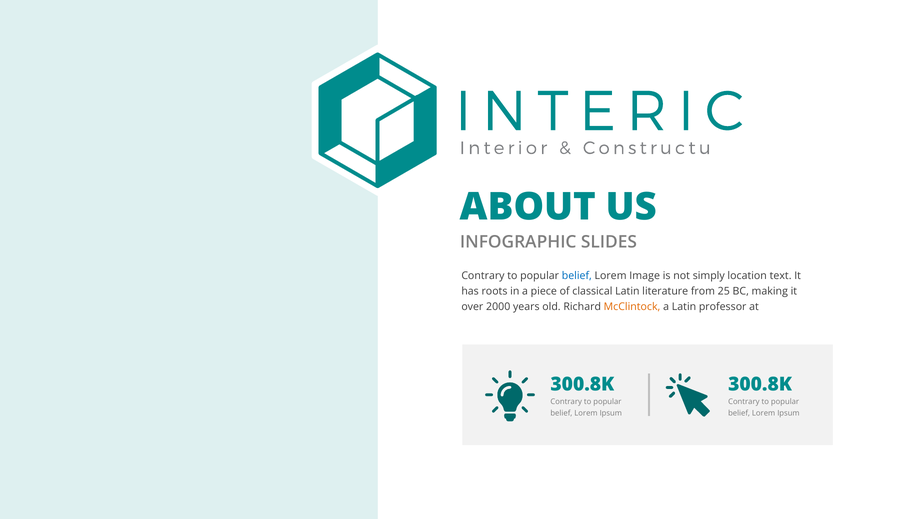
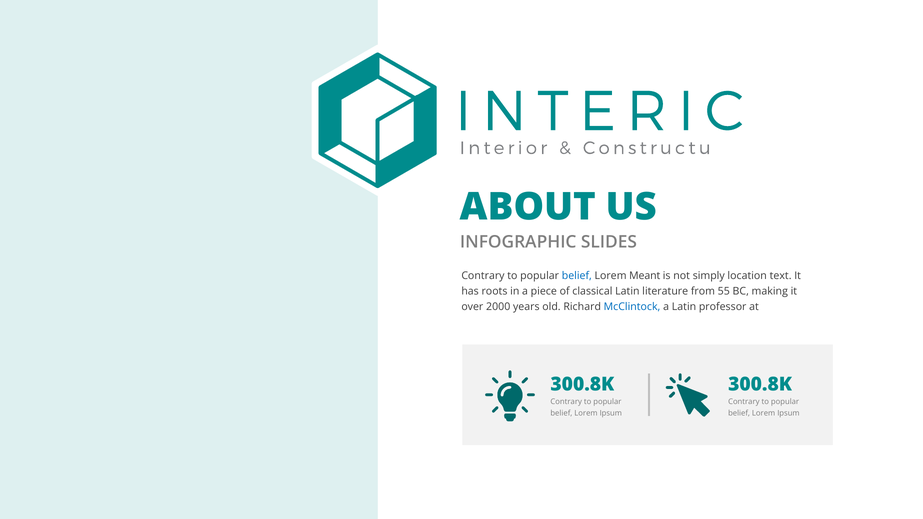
Image: Image -> Meant
25: 25 -> 55
McClintock colour: orange -> blue
